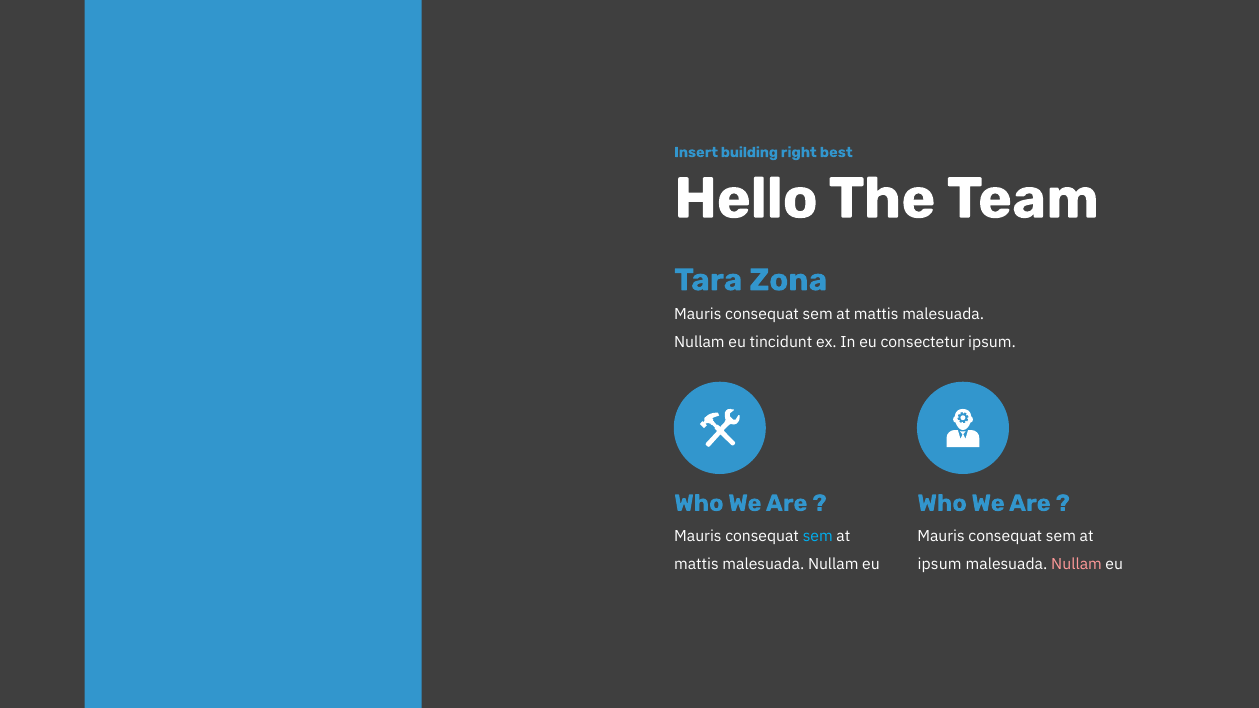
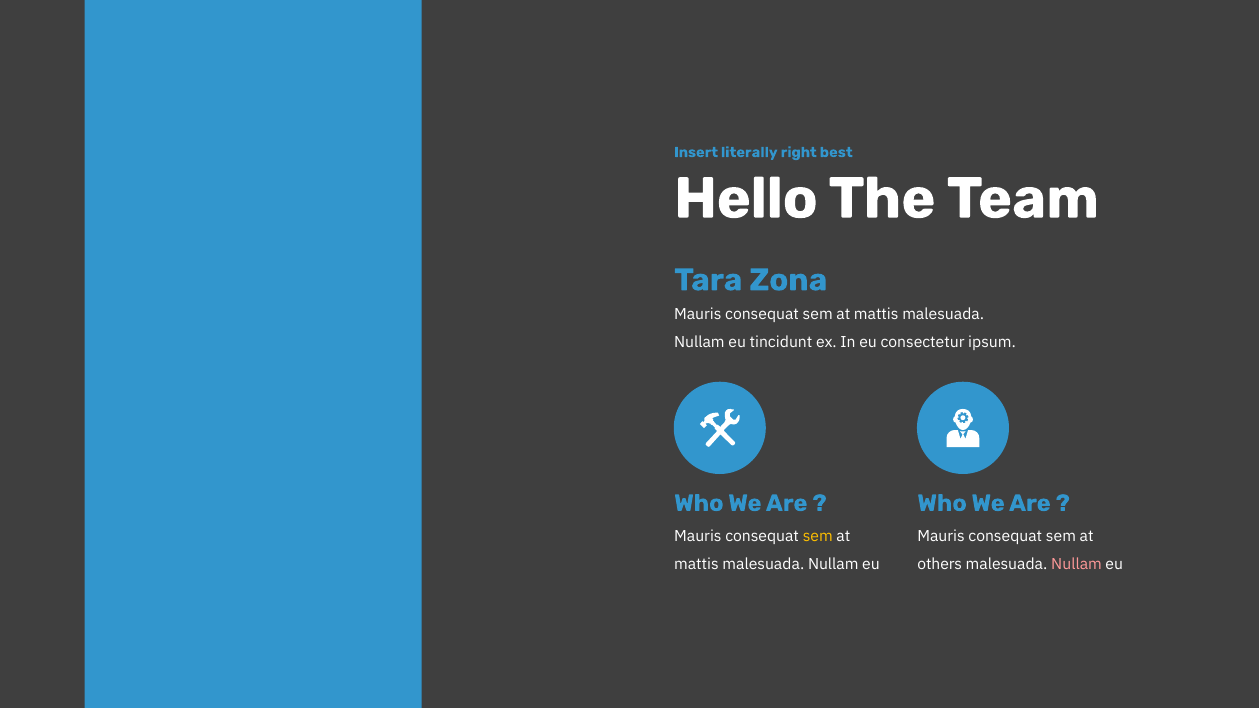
building: building -> literally
sem at (818, 536) colour: light blue -> yellow
ipsum at (940, 565): ipsum -> others
